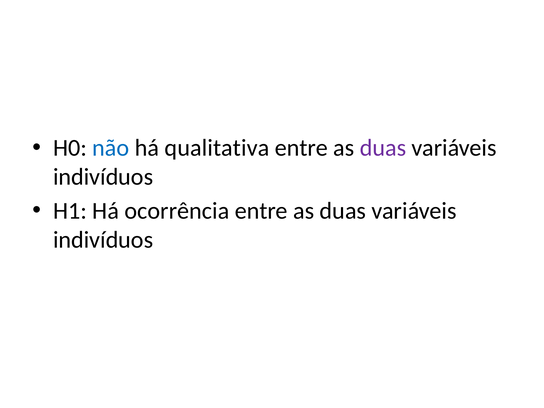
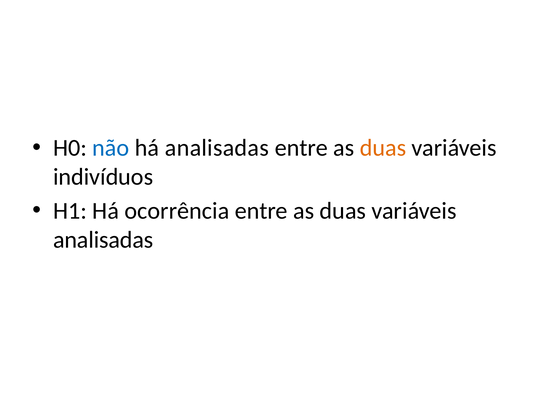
há qualitativa: qualitativa -> analisadas
duas at (383, 148) colour: purple -> orange
indivíduos at (103, 240): indivíduos -> analisadas
